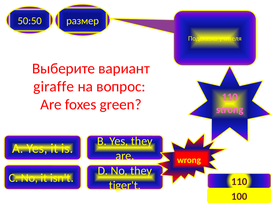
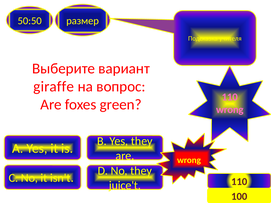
strong at (230, 110): strong -> wrong
tiger't: tiger't -> juice't
